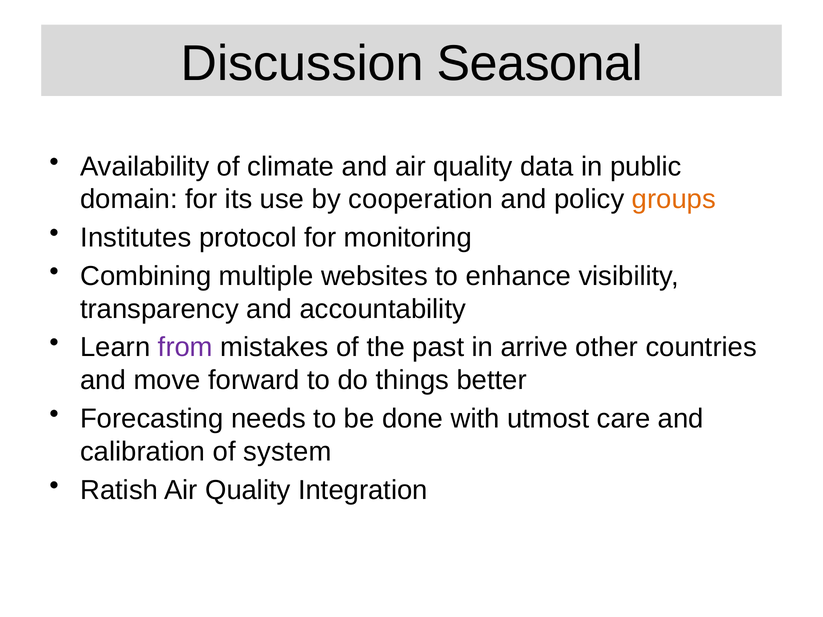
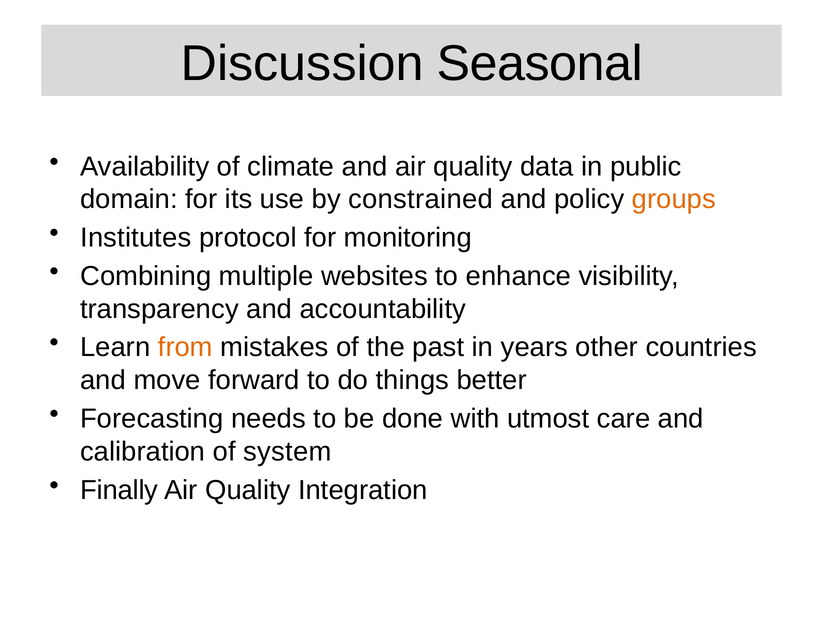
cooperation: cooperation -> constrained
from colour: purple -> orange
arrive: arrive -> years
Ratish: Ratish -> Finally
